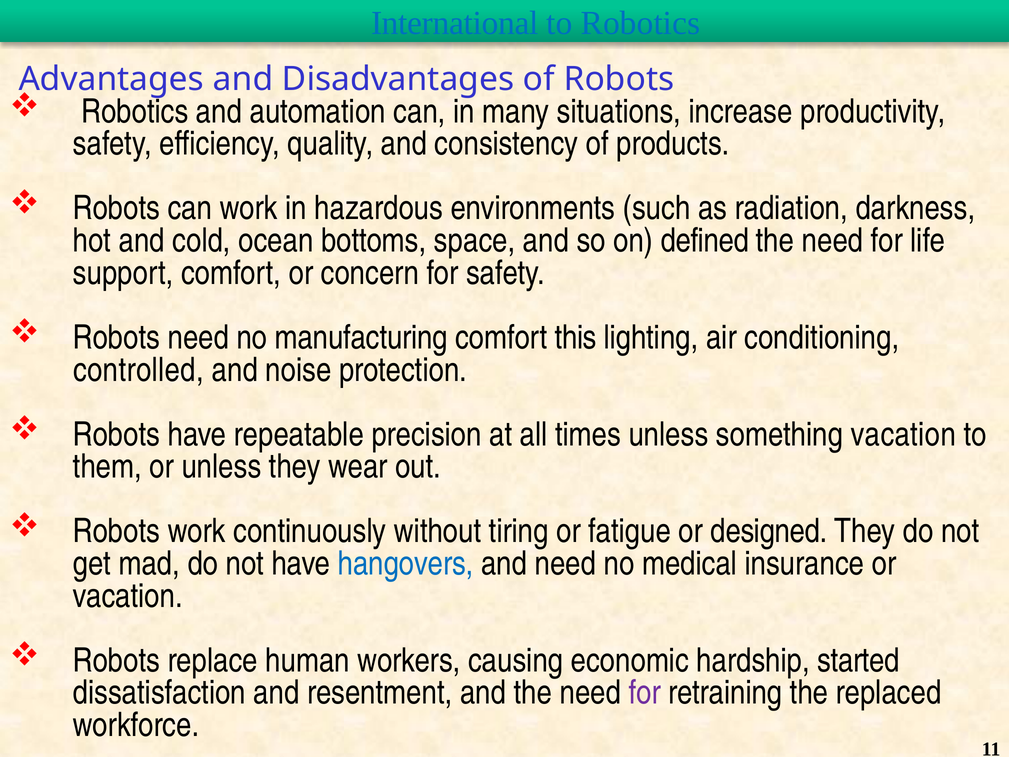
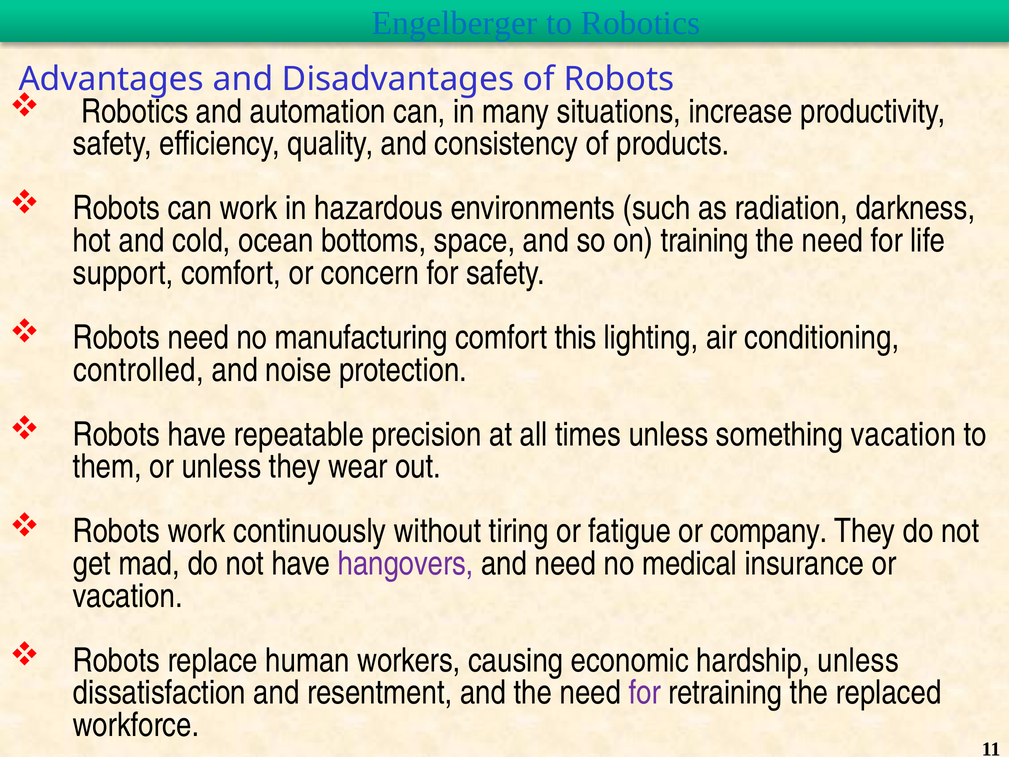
International: International -> Engelberger
defined: defined -> training
designed: designed -> company
hangovers colour: blue -> purple
hardship started: started -> unless
